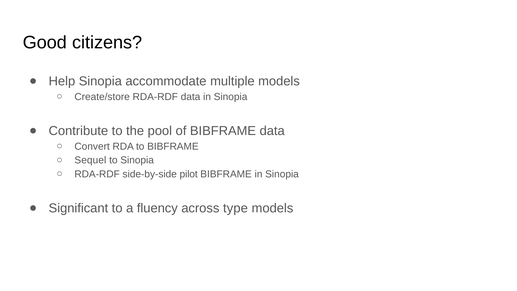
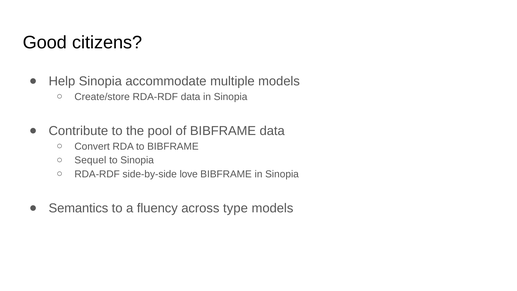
pilot: pilot -> love
Significant: Significant -> Semantics
